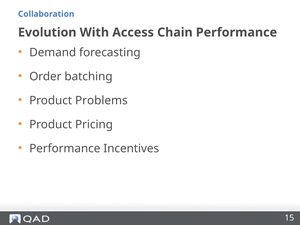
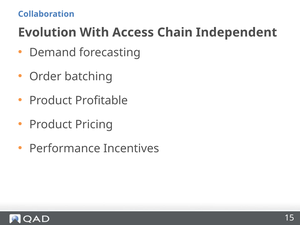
Chain Performance: Performance -> Independent
Problems: Problems -> Profitable
